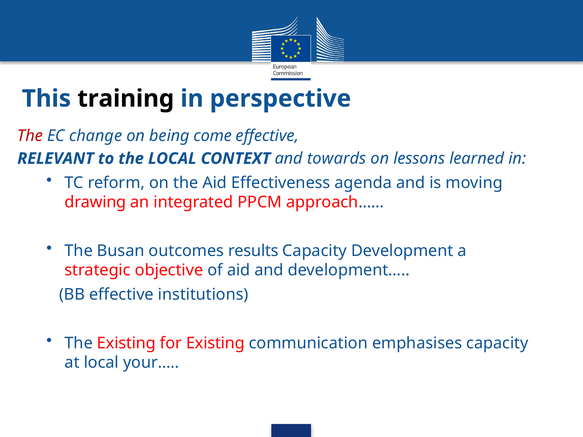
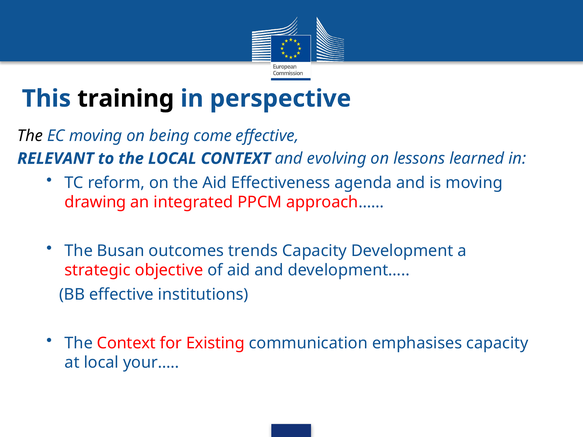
The at (30, 136) colour: red -> black
EC change: change -> moving
towards: towards -> evolving
results: results -> trends
The Existing: Existing -> Context
